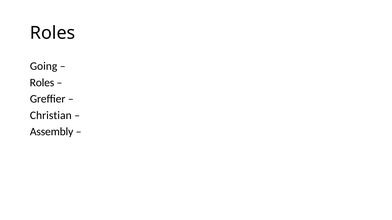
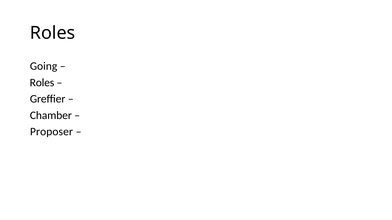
Christian: Christian -> Chamber
Assembly: Assembly -> Proposer
